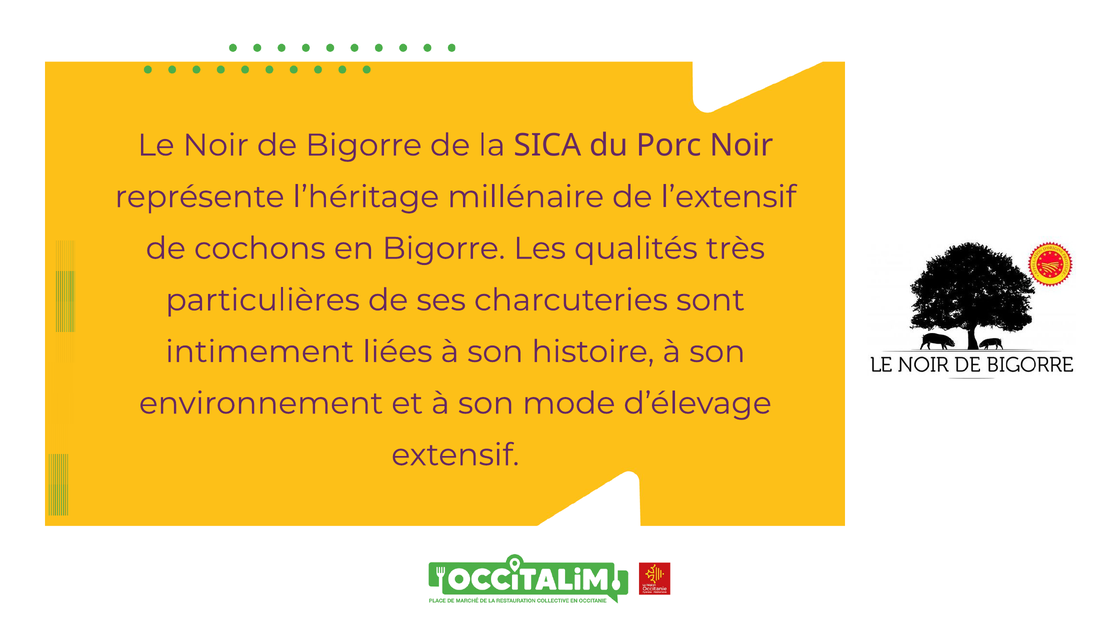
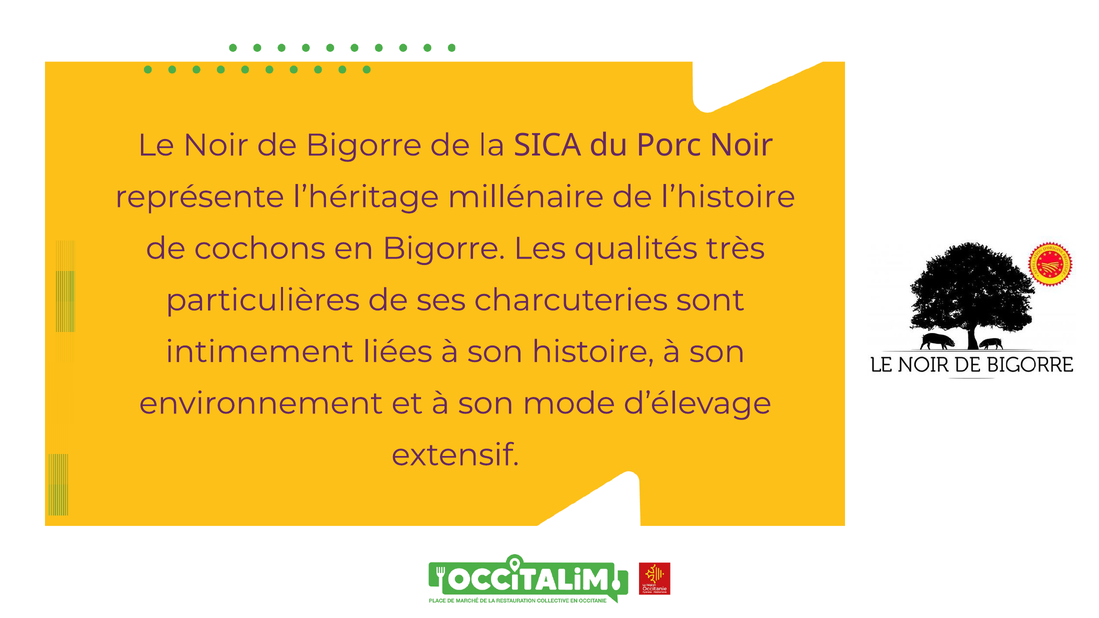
l’extensif: l’extensif -> l’histoire
